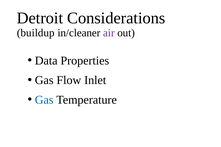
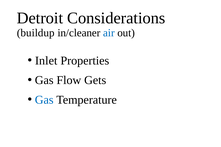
air colour: purple -> blue
Data: Data -> Inlet
Inlet: Inlet -> Gets
